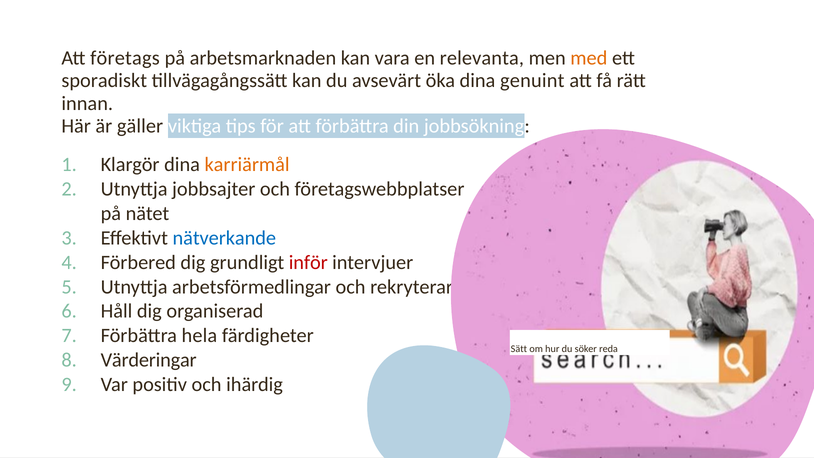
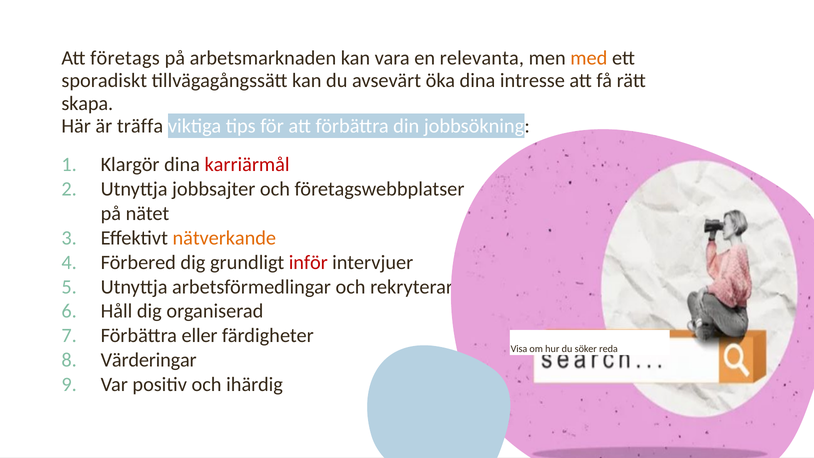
genuint: genuint -> intresse
innan: innan -> skapa
gäller: gäller -> träffa
karriärmål colour: orange -> red
nätverkande colour: blue -> orange
hela: hela -> eller
Sätt: Sätt -> Visa
